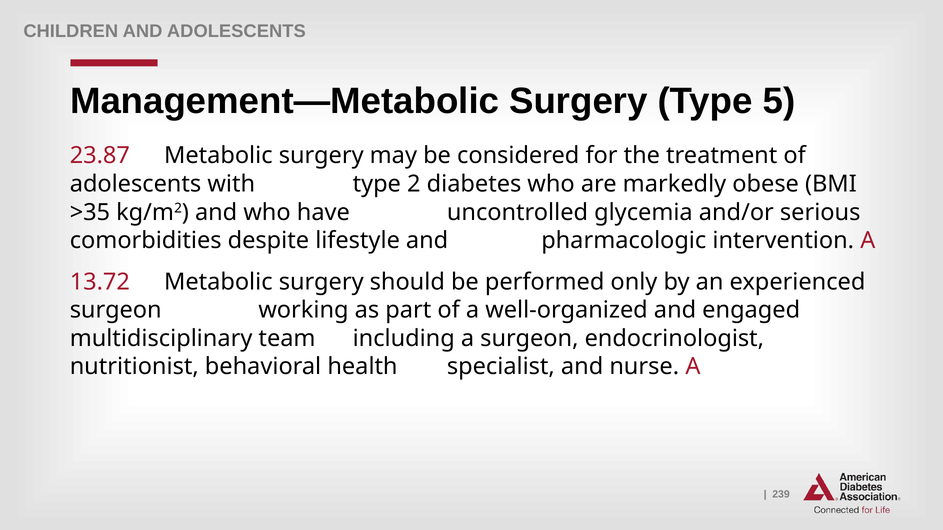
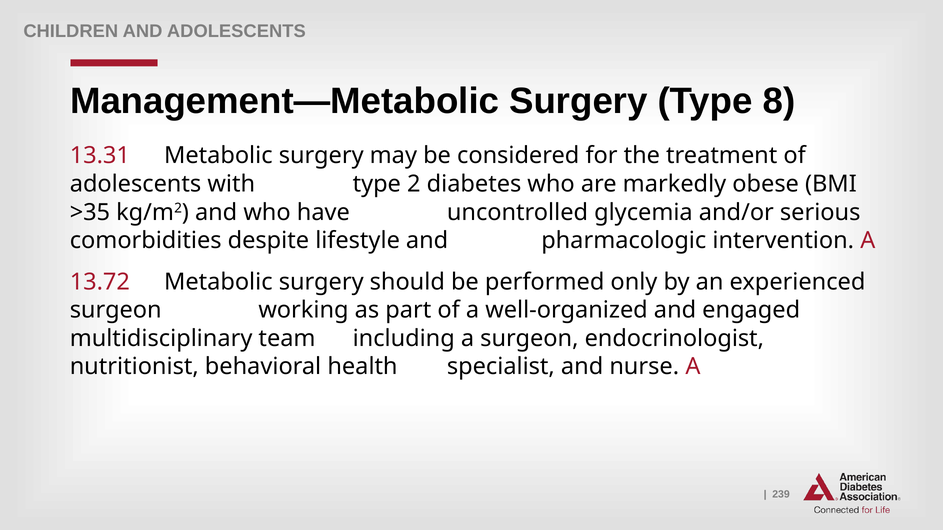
5: 5 -> 8
23.87: 23.87 -> 13.31
